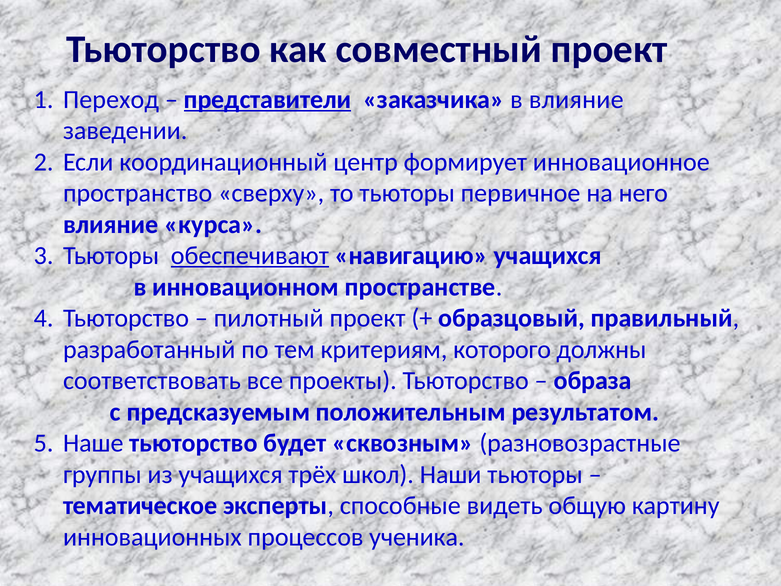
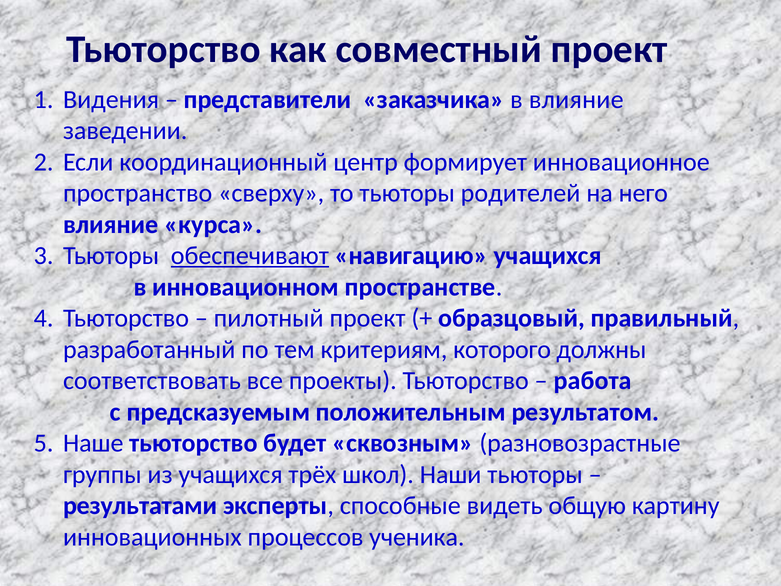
Переход: Переход -> Видения
представители underline: present -> none
первичное: первичное -> родителей
образа: образа -> работа
тематическое: тематическое -> результатами
